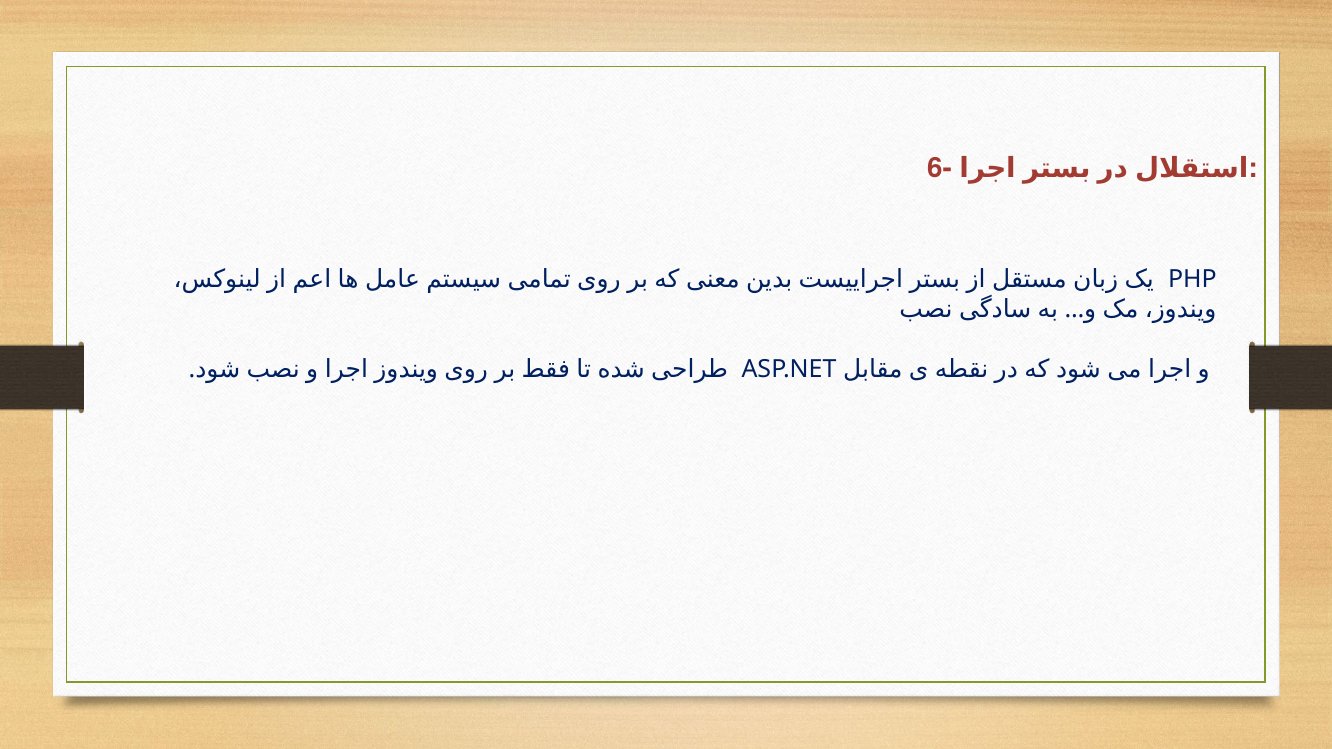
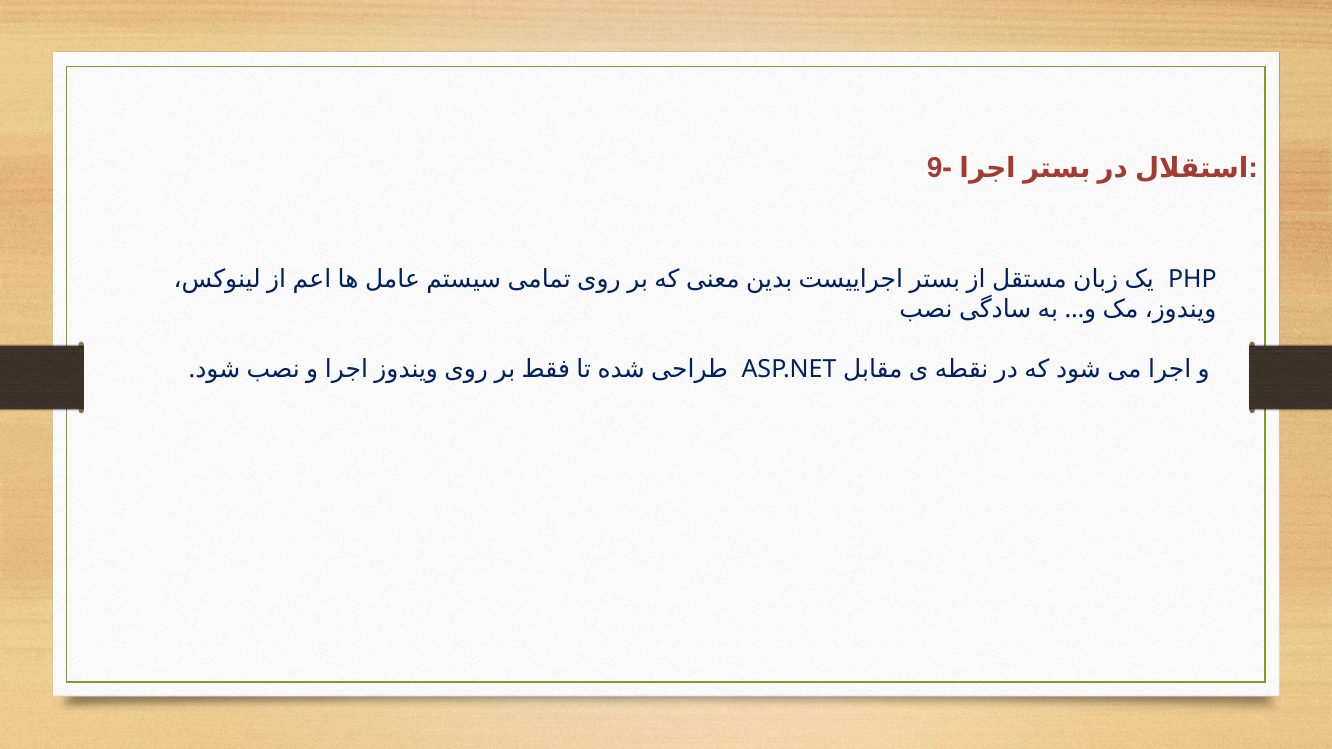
6-: 6- -> 9-
